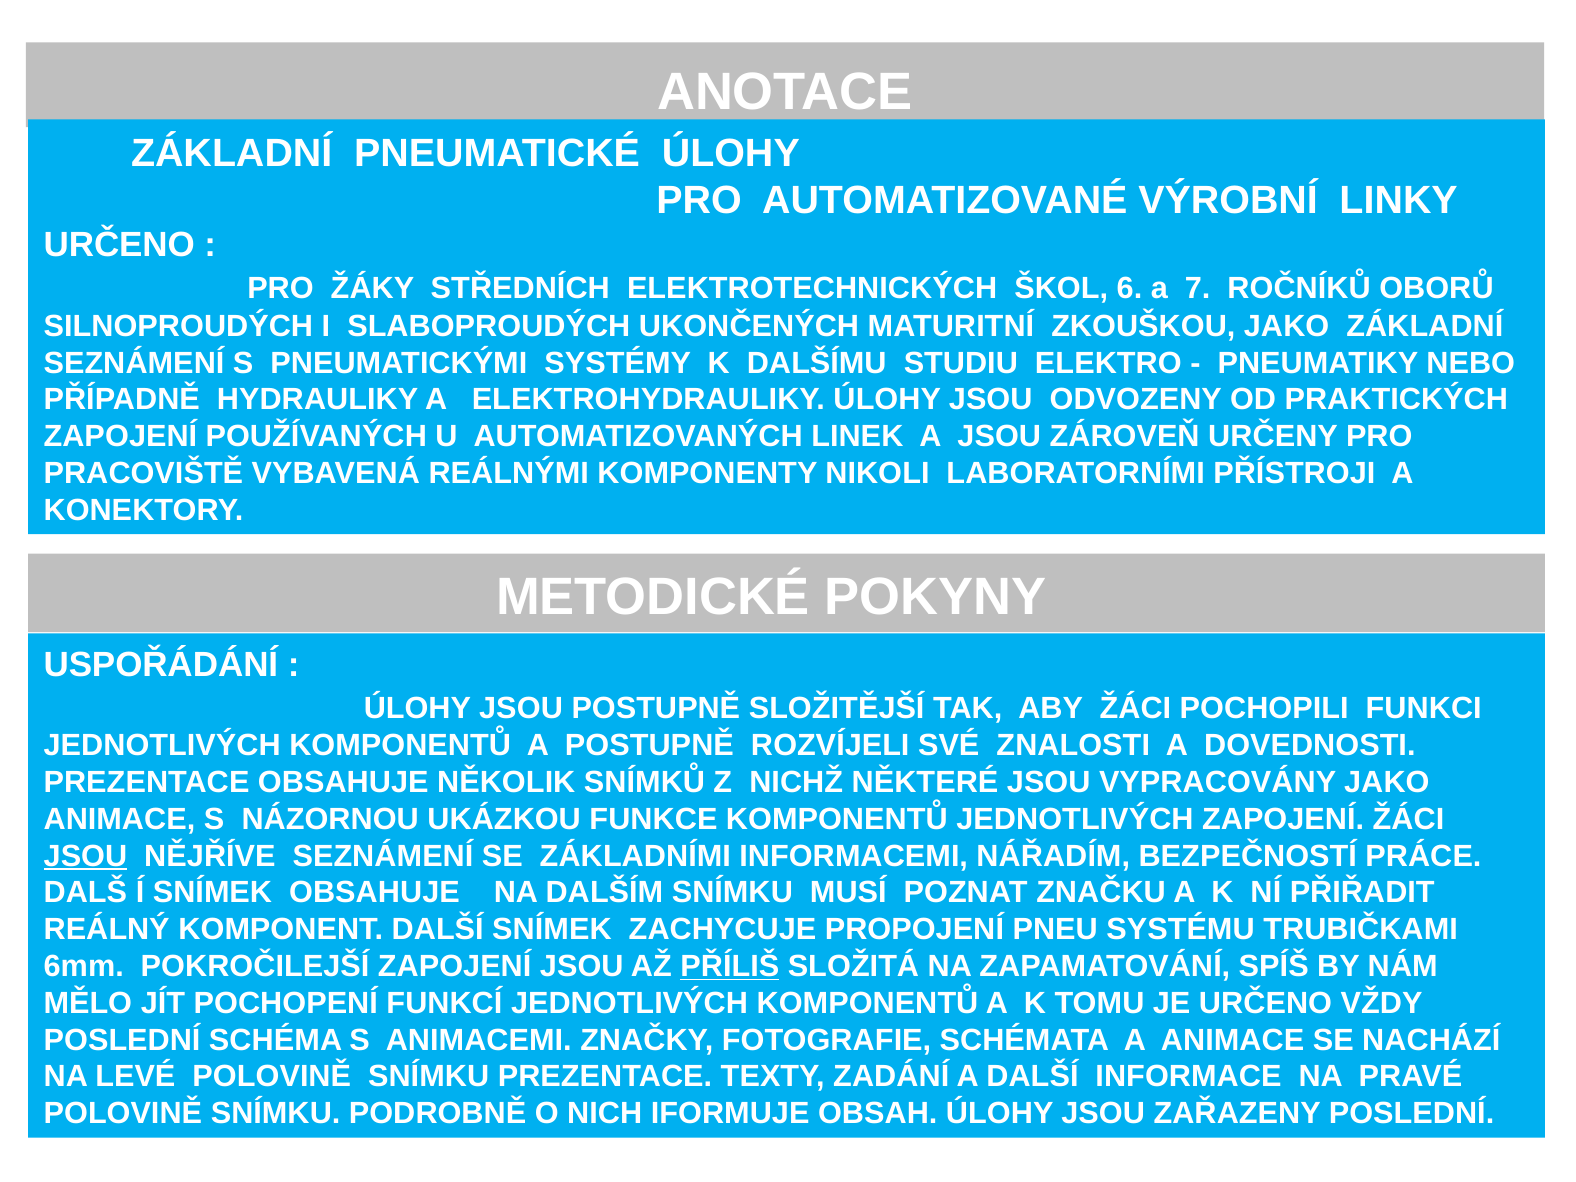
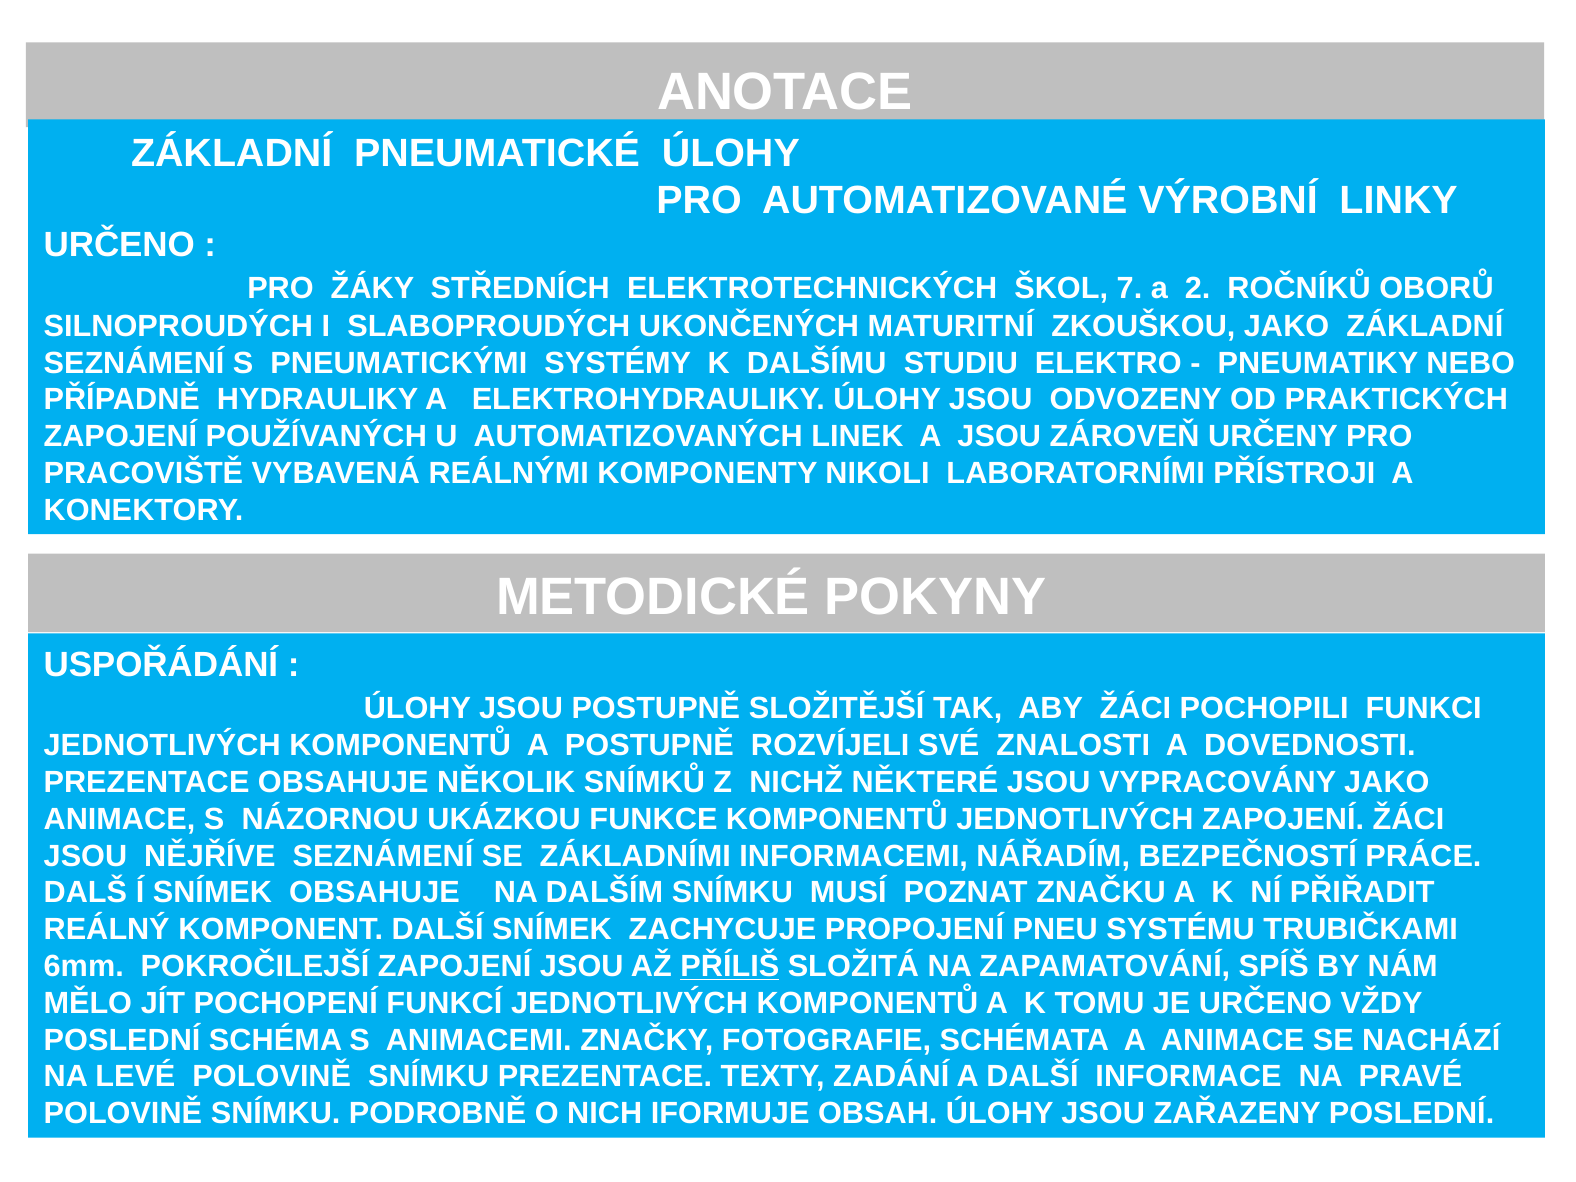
6: 6 -> 7
7: 7 -> 2
JSOU at (85, 856) underline: present -> none
